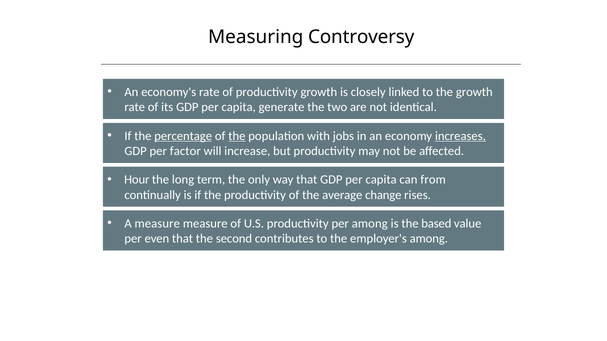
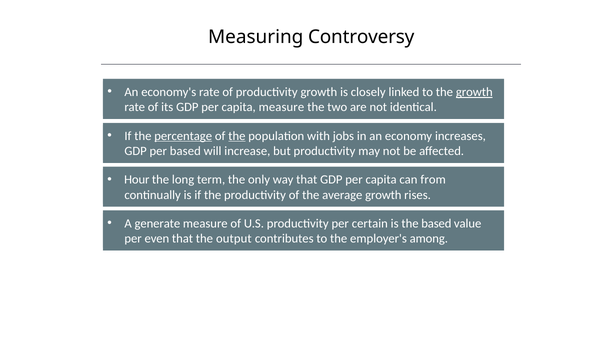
growth at (474, 92) underline: none -> present
capita generate: generate -> measure
increases underline: present -> none
per factor: factor -> based
average change: change -> growth
A measure: measure -> generate
per among: among -> certain
second: second -> output
